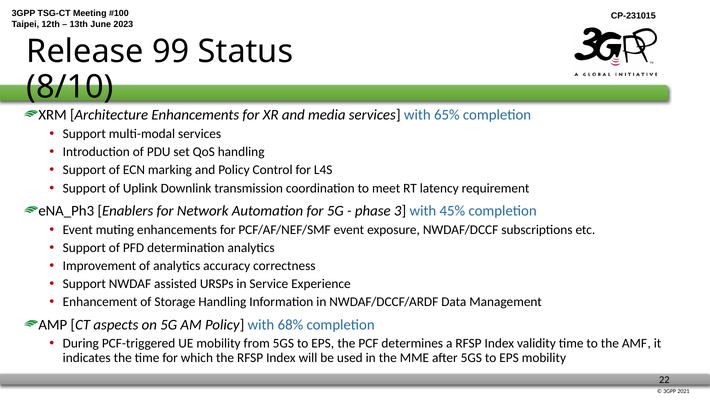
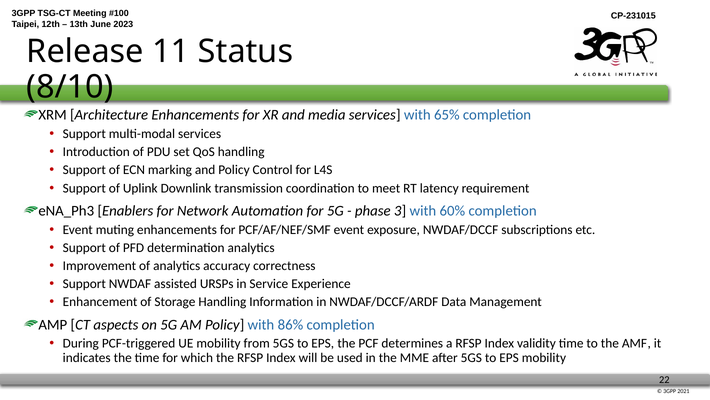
99: 99 -> 11
45%: 45% -> 60%
68%: 68% -> 86%
